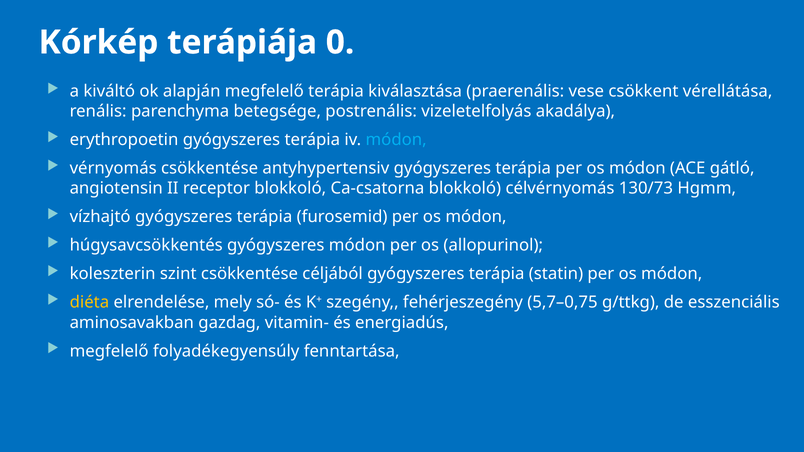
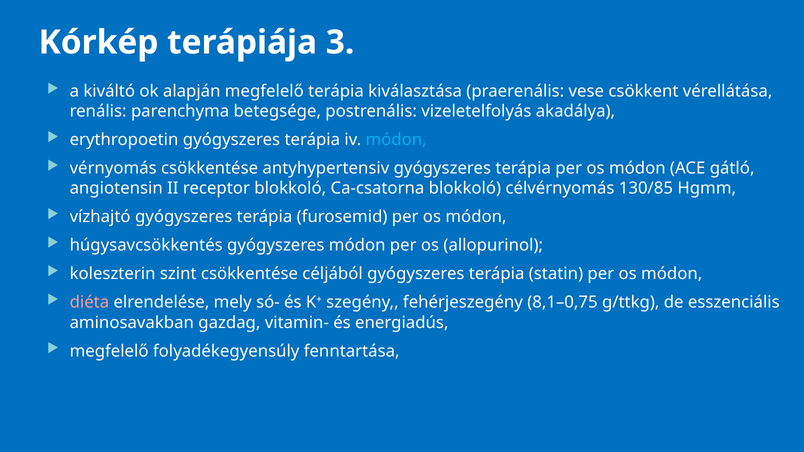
0: 0 -> 3
130/73: 130/73 -> 130/85
diéta colour: yellow -> pink
5,7–0,75: 5,7–0,75 -> 8,1–0,75
